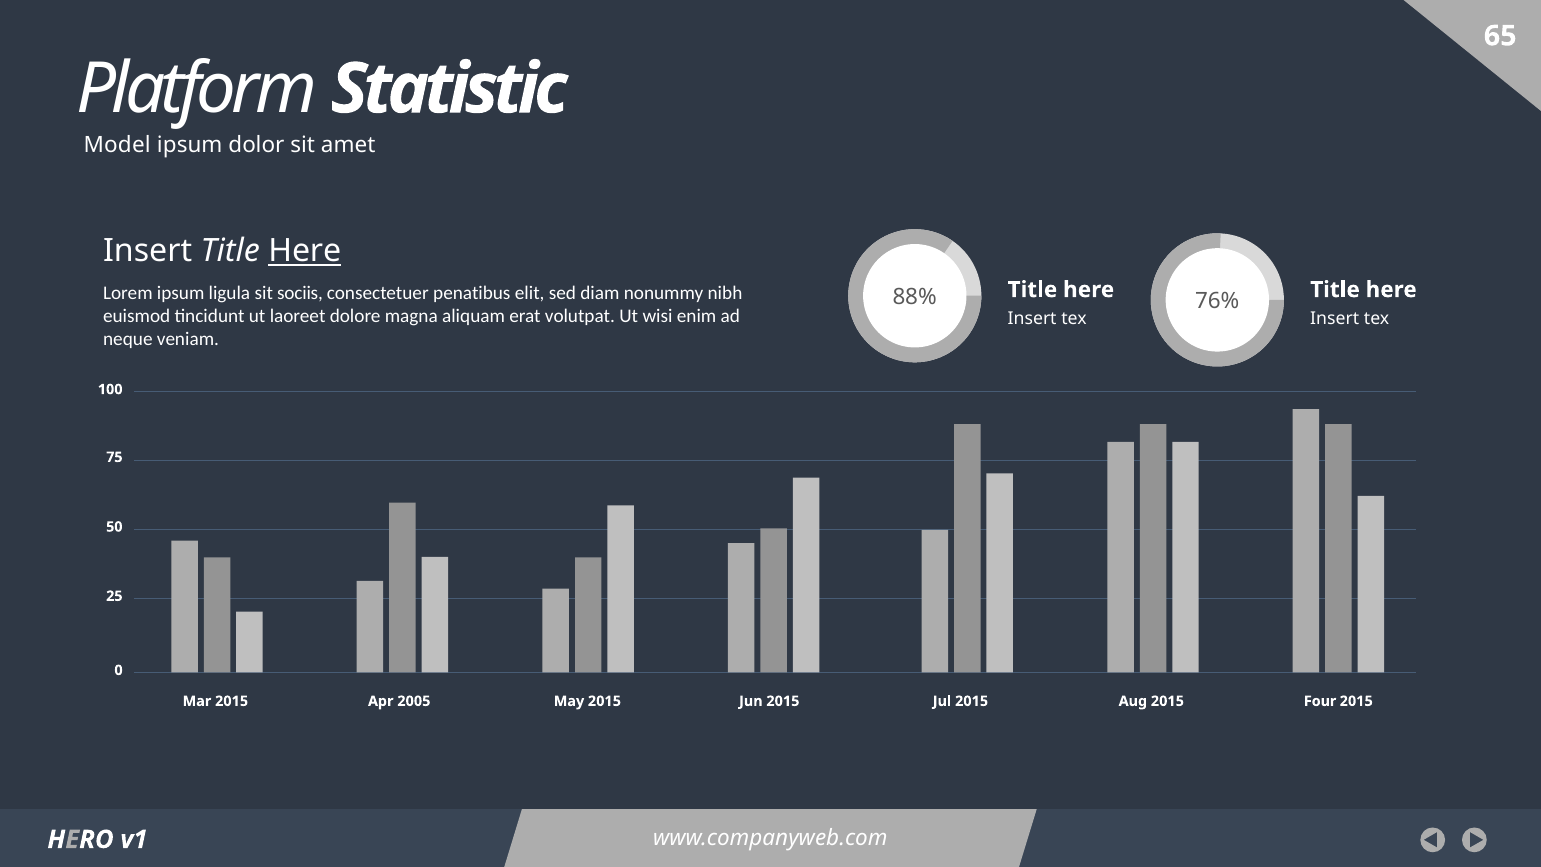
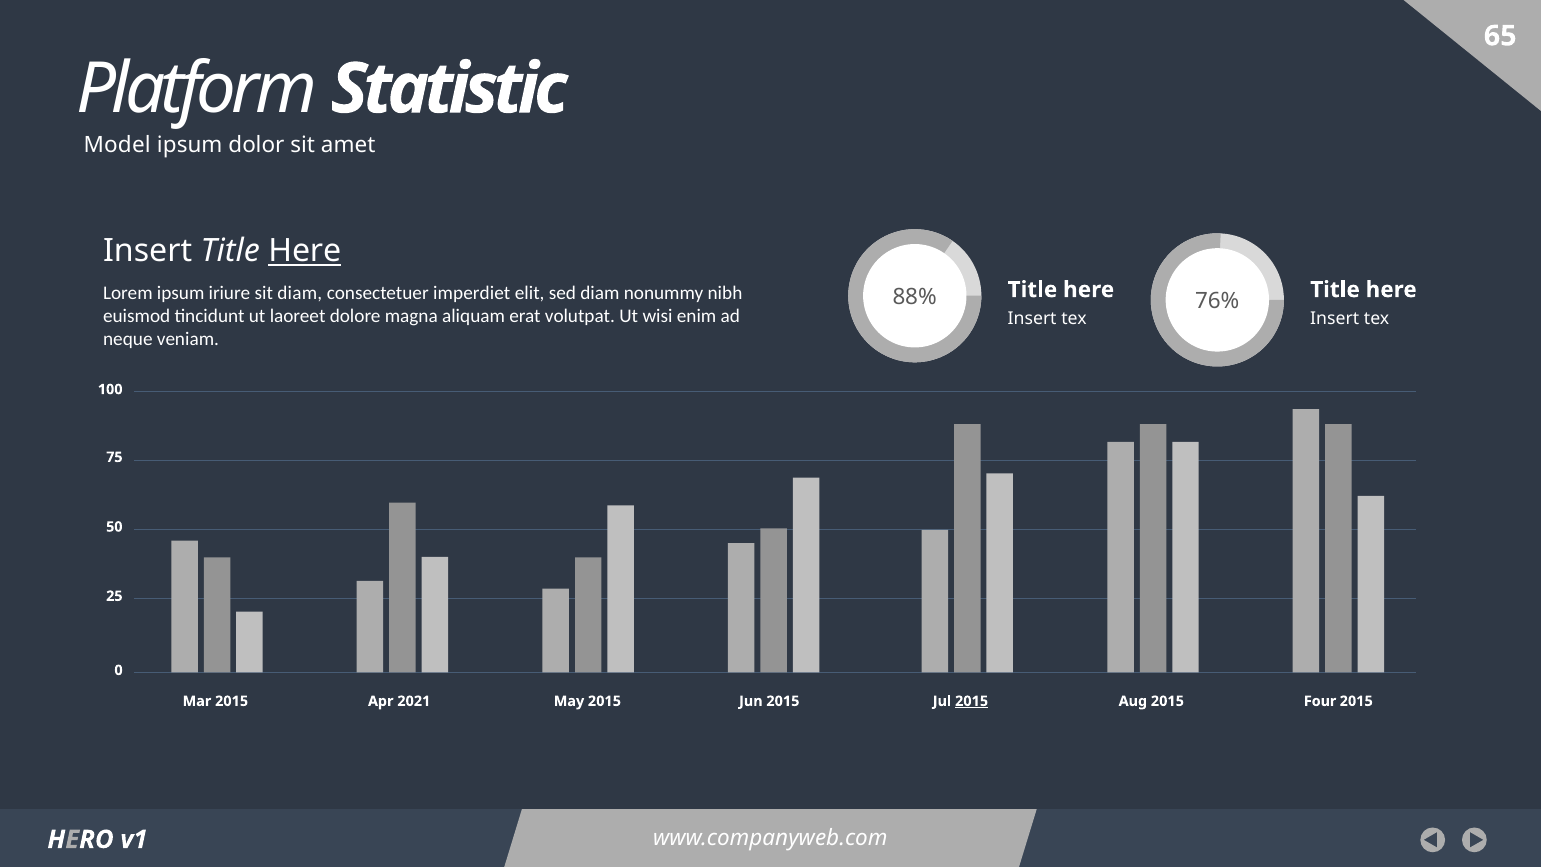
ligula: ligula -> iriure
sit sociis: sociis -> diam
penatibus: penatibus -> imperdiet
2005: 2005 -> 2021
2015 at (972, 701) underline: none -> present
